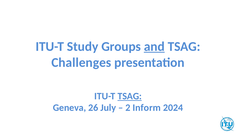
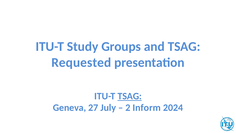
and underline: present -> none
Challenges: Challenges -> Requested
26: 26 -> 27
